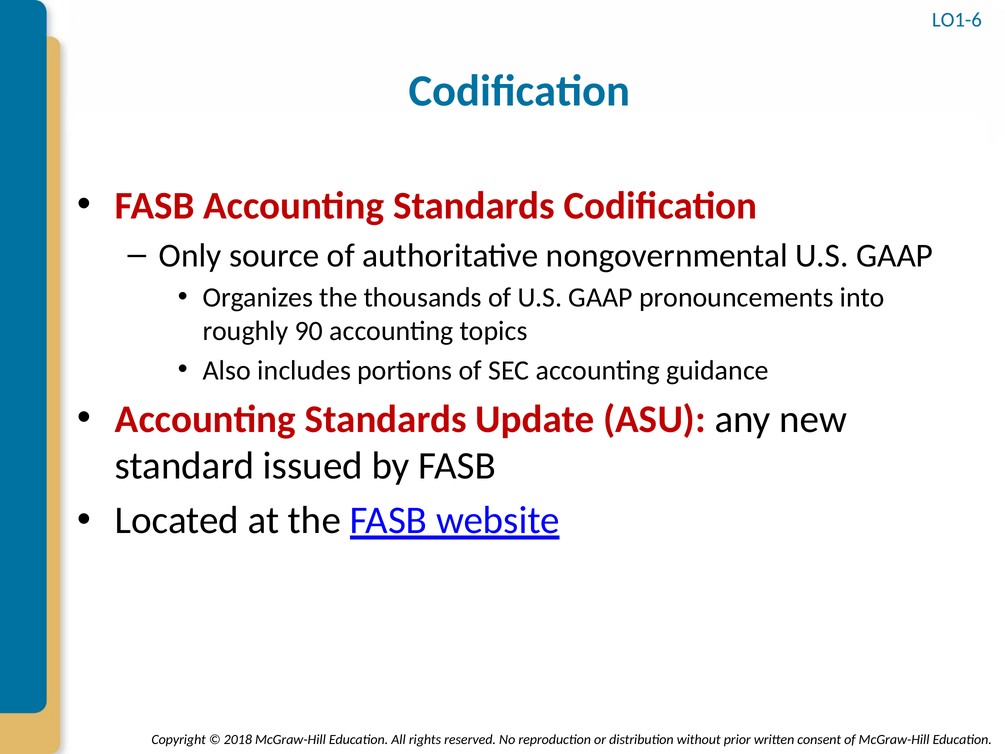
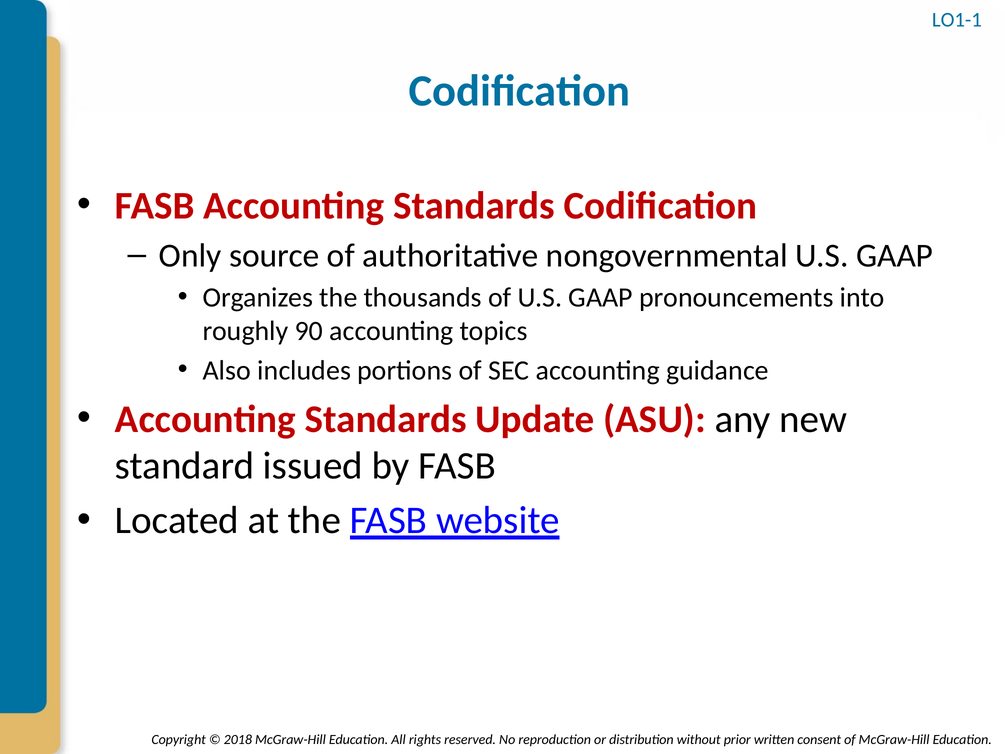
LO1-6: LO1-6 -> LO1-1
